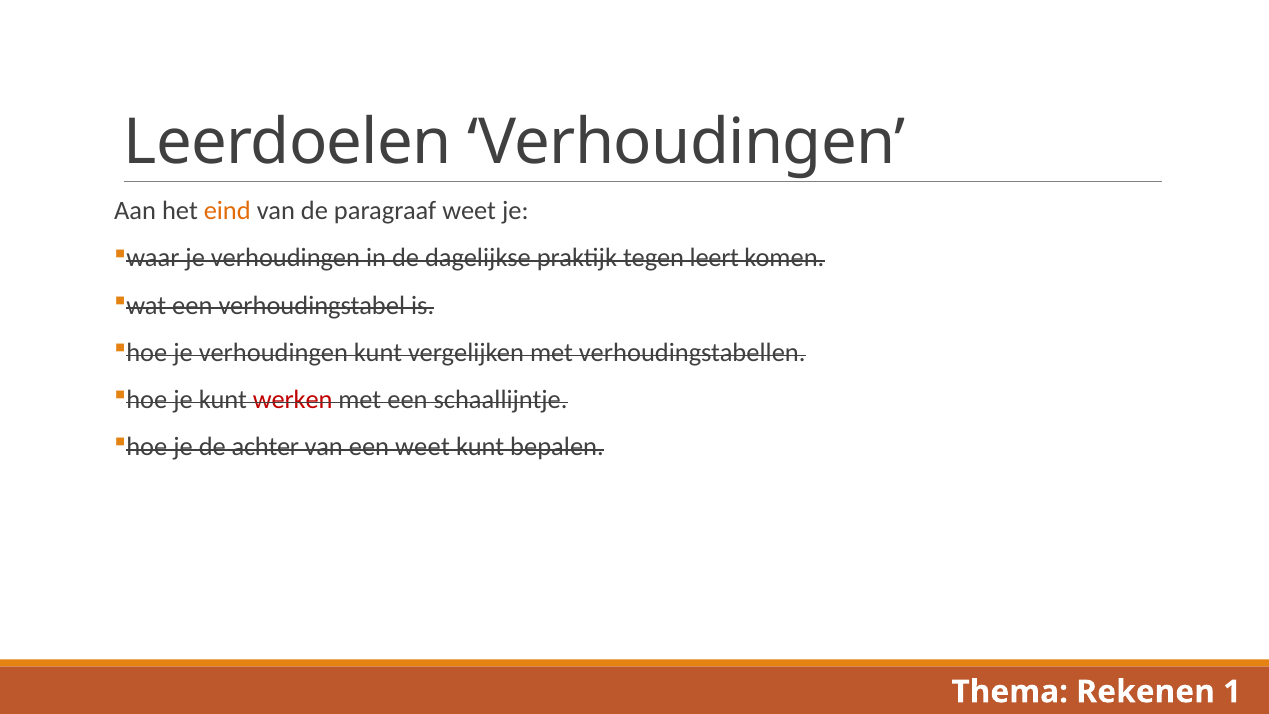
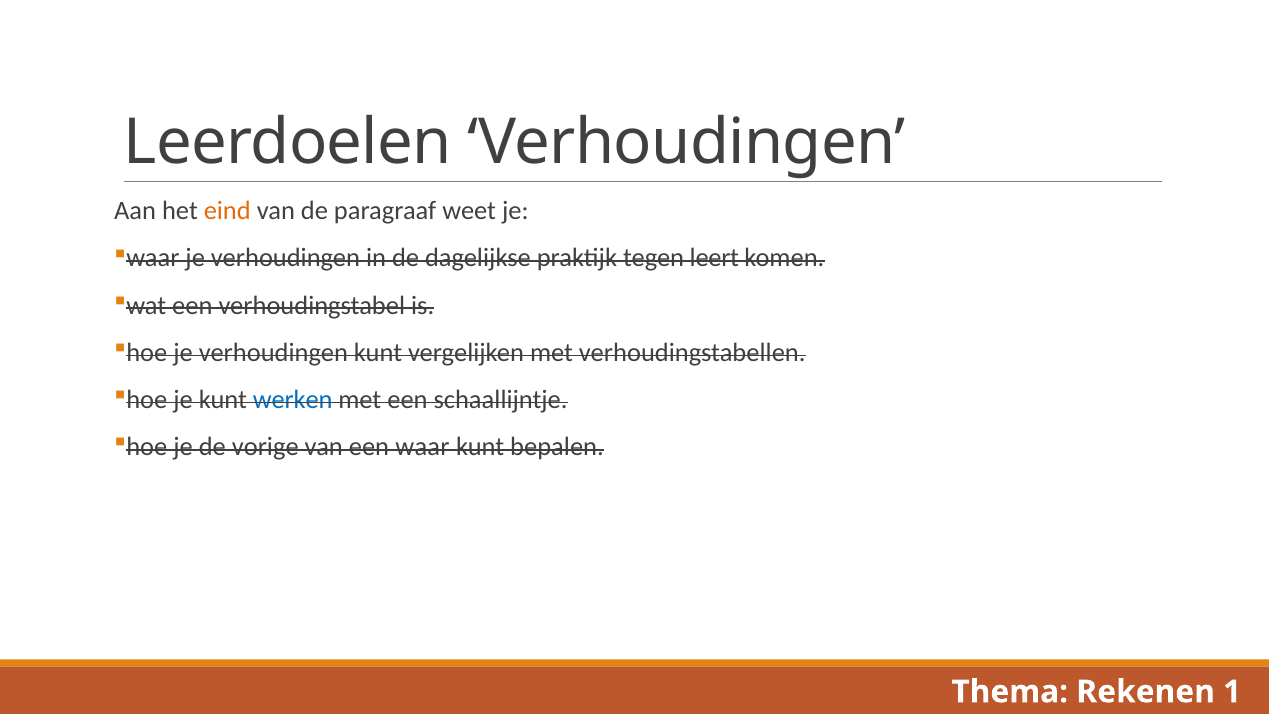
werken colour: red -> blue
achter: achter -> vorige
een weet: weet -> waar
